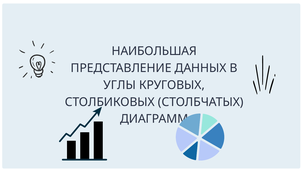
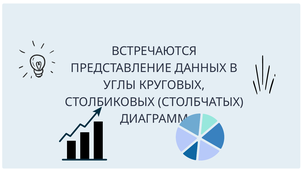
НАИБОЛЬШАЯ: НАИБОЛЬШАЯ -> ВСТРЕЧАЮТСЯ
